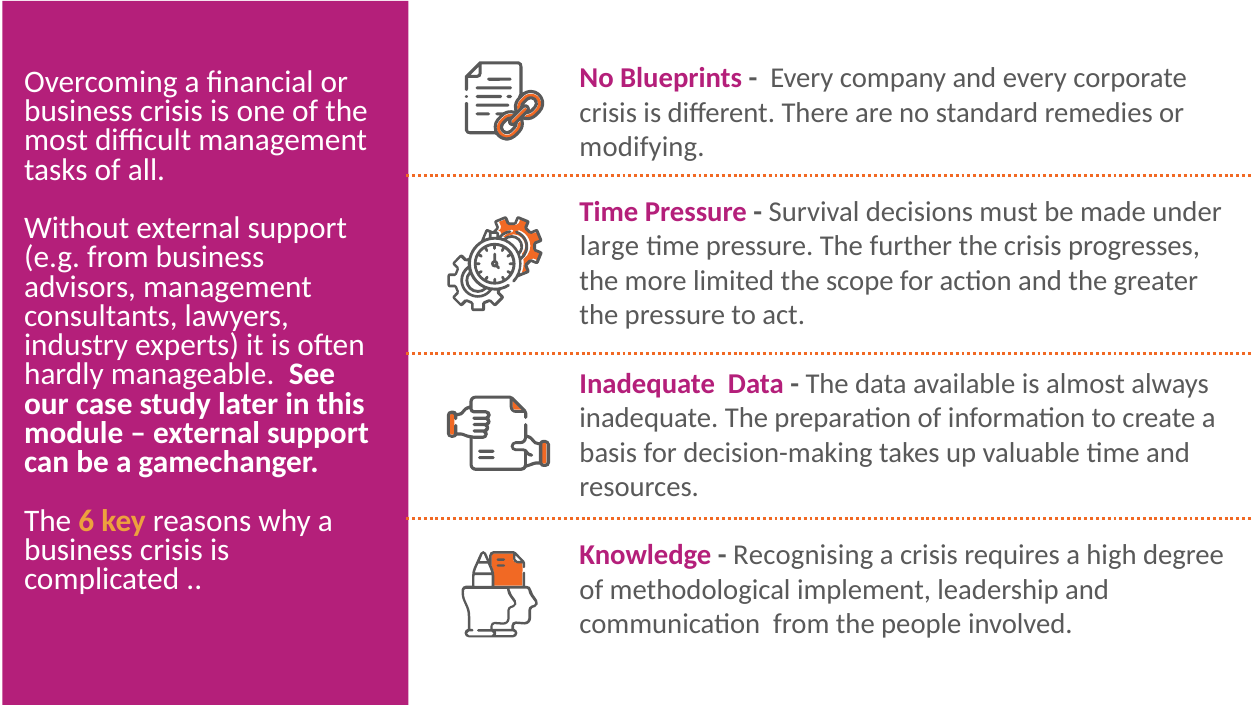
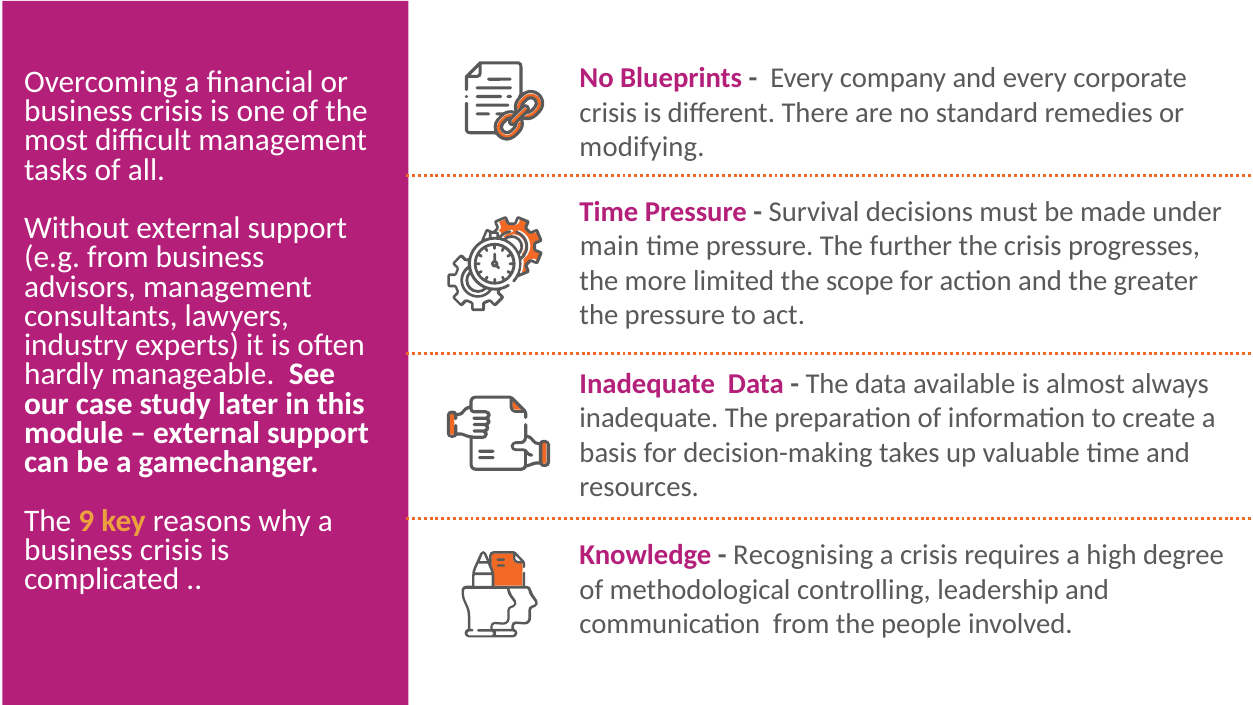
large: large -> main
6: 6 -> 9
implement: implement -> controlling
